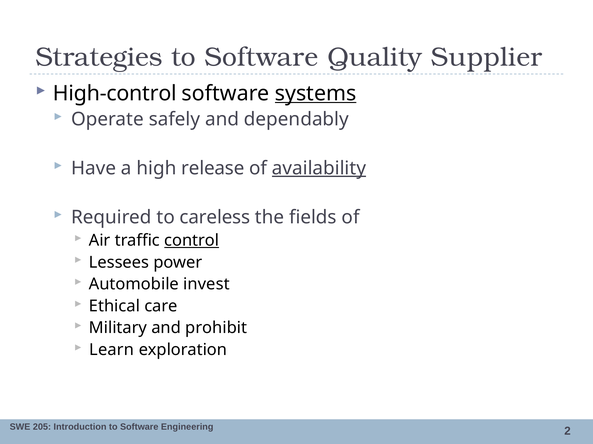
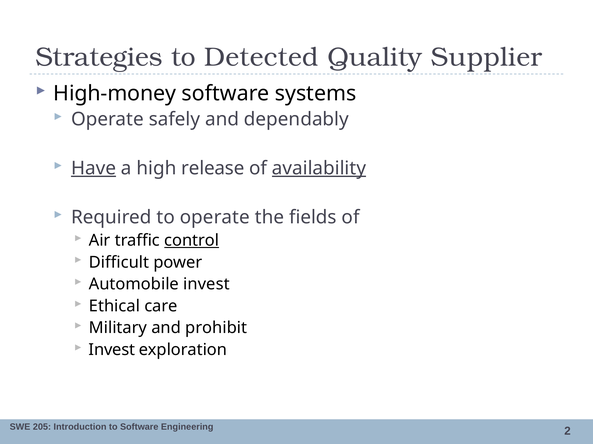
Strategies to Software: Software -> Detected
High-control: High-control -> High-money
systems underline: present -> none
Have underline: none -> present
to careless: careless -> operate
Lessees: Lessees -> Difficult
Learn at (112, 350): Learn -> Invest
